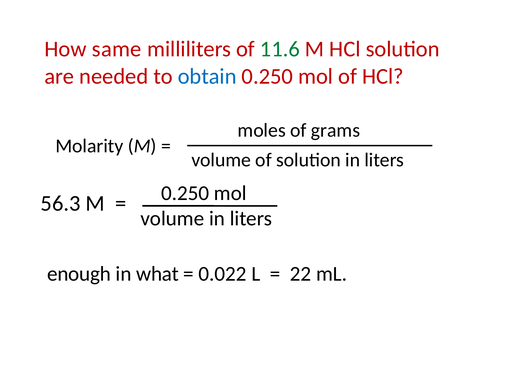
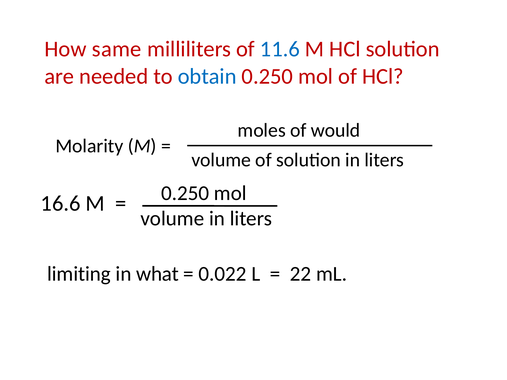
11.6 colour: green -> blue
grams: grams -> would
56.3: 56.3 -> 16.6
enough: enough -> limiting
